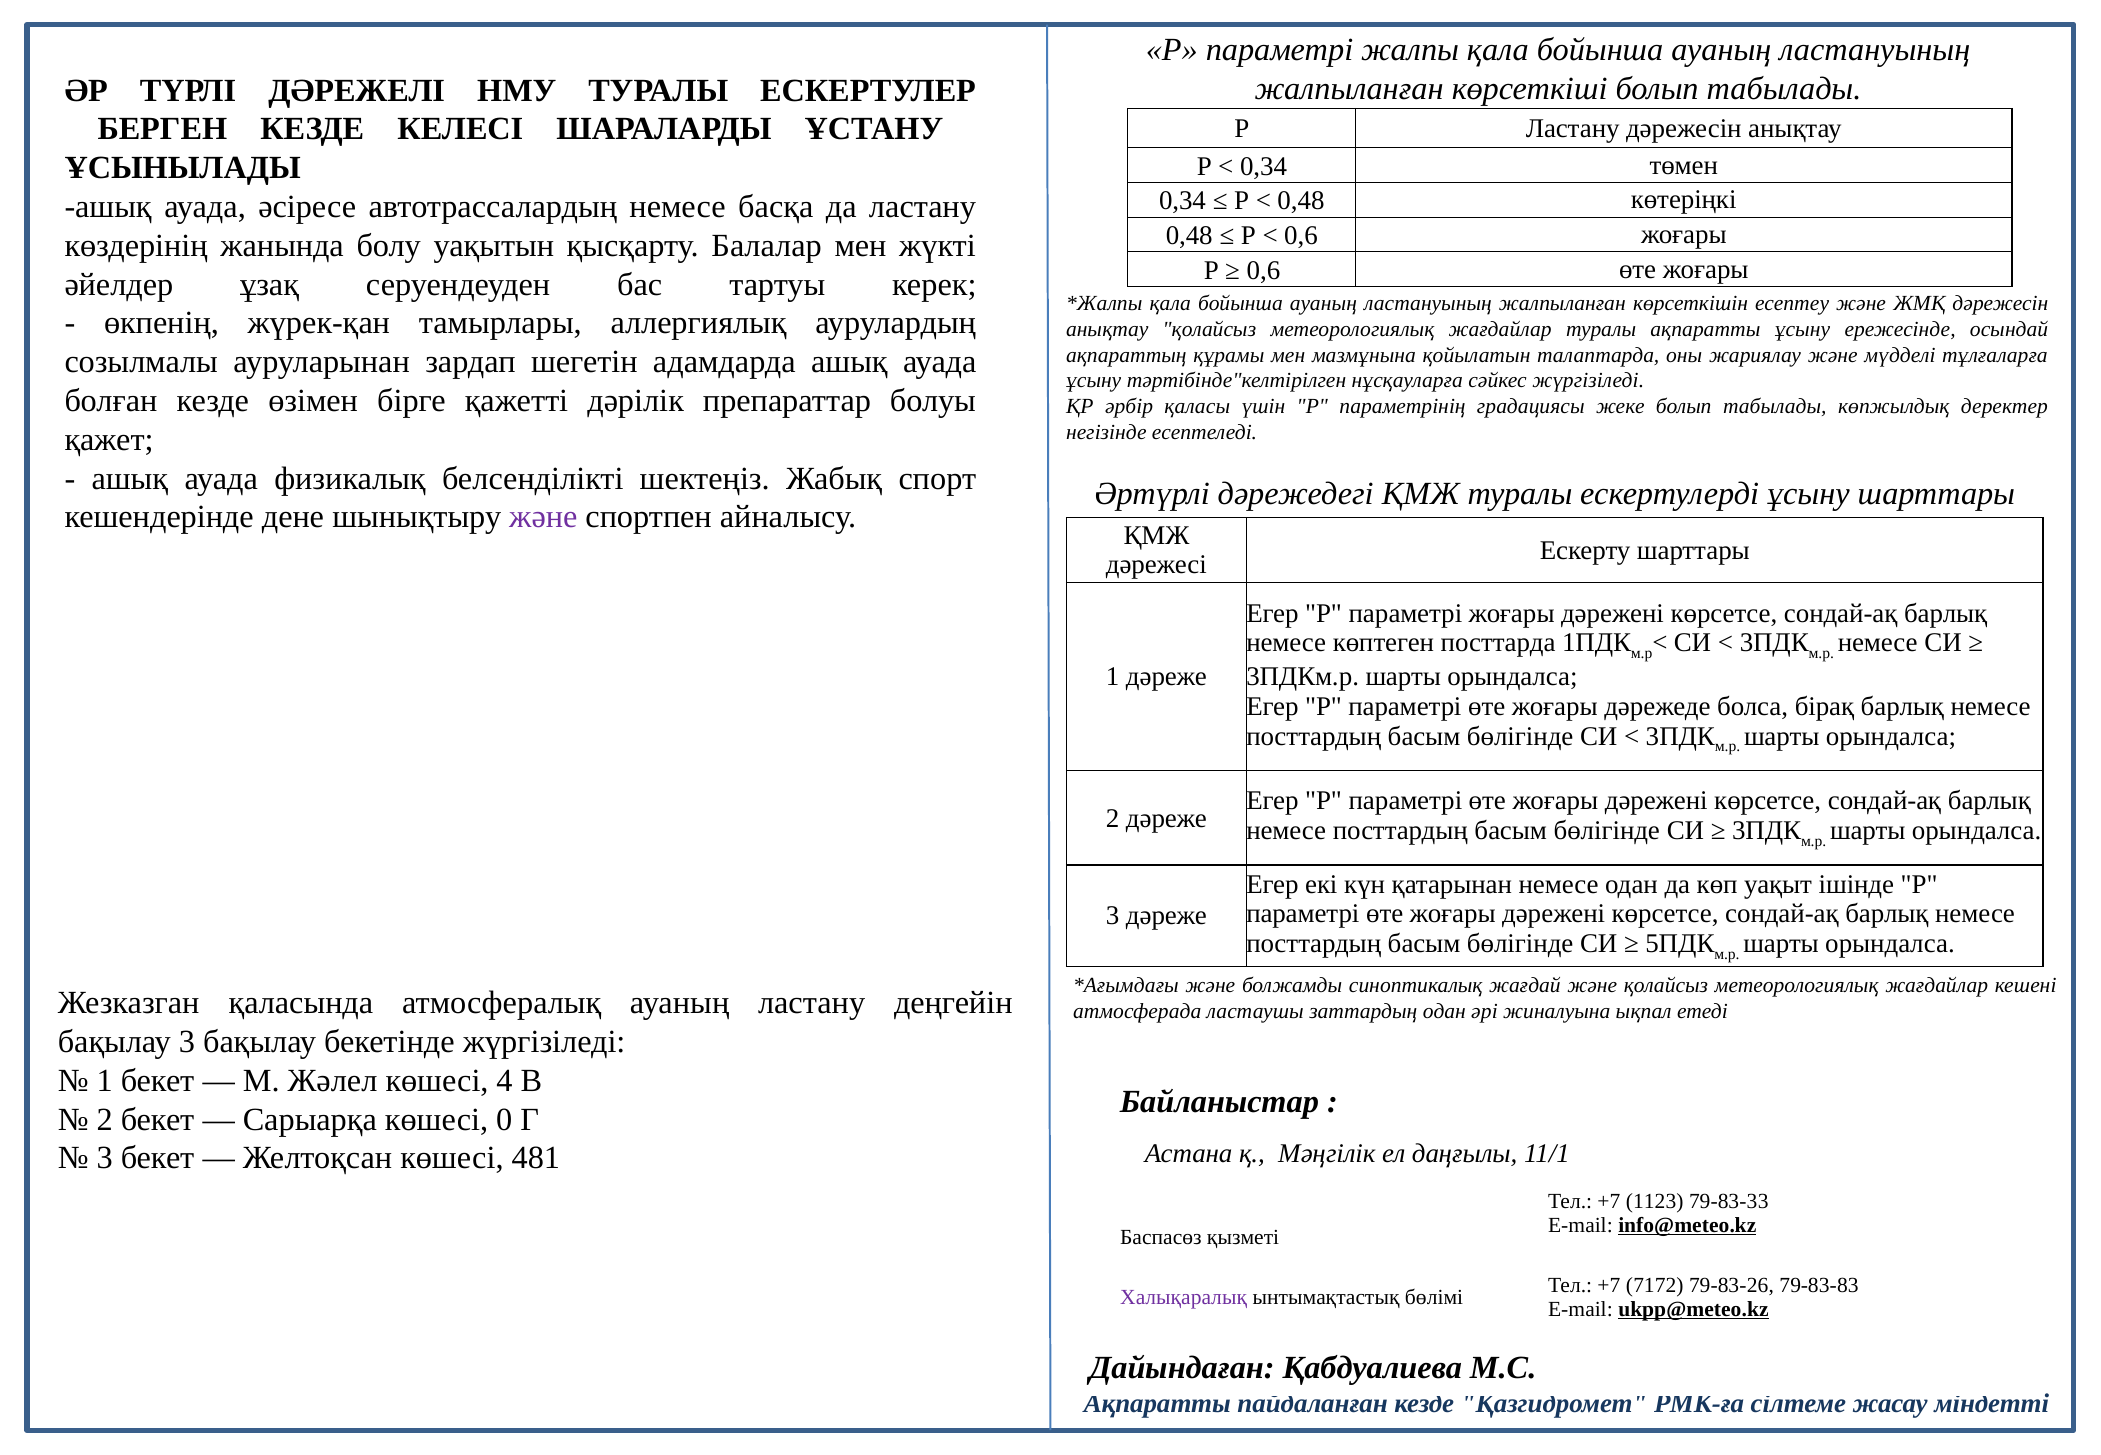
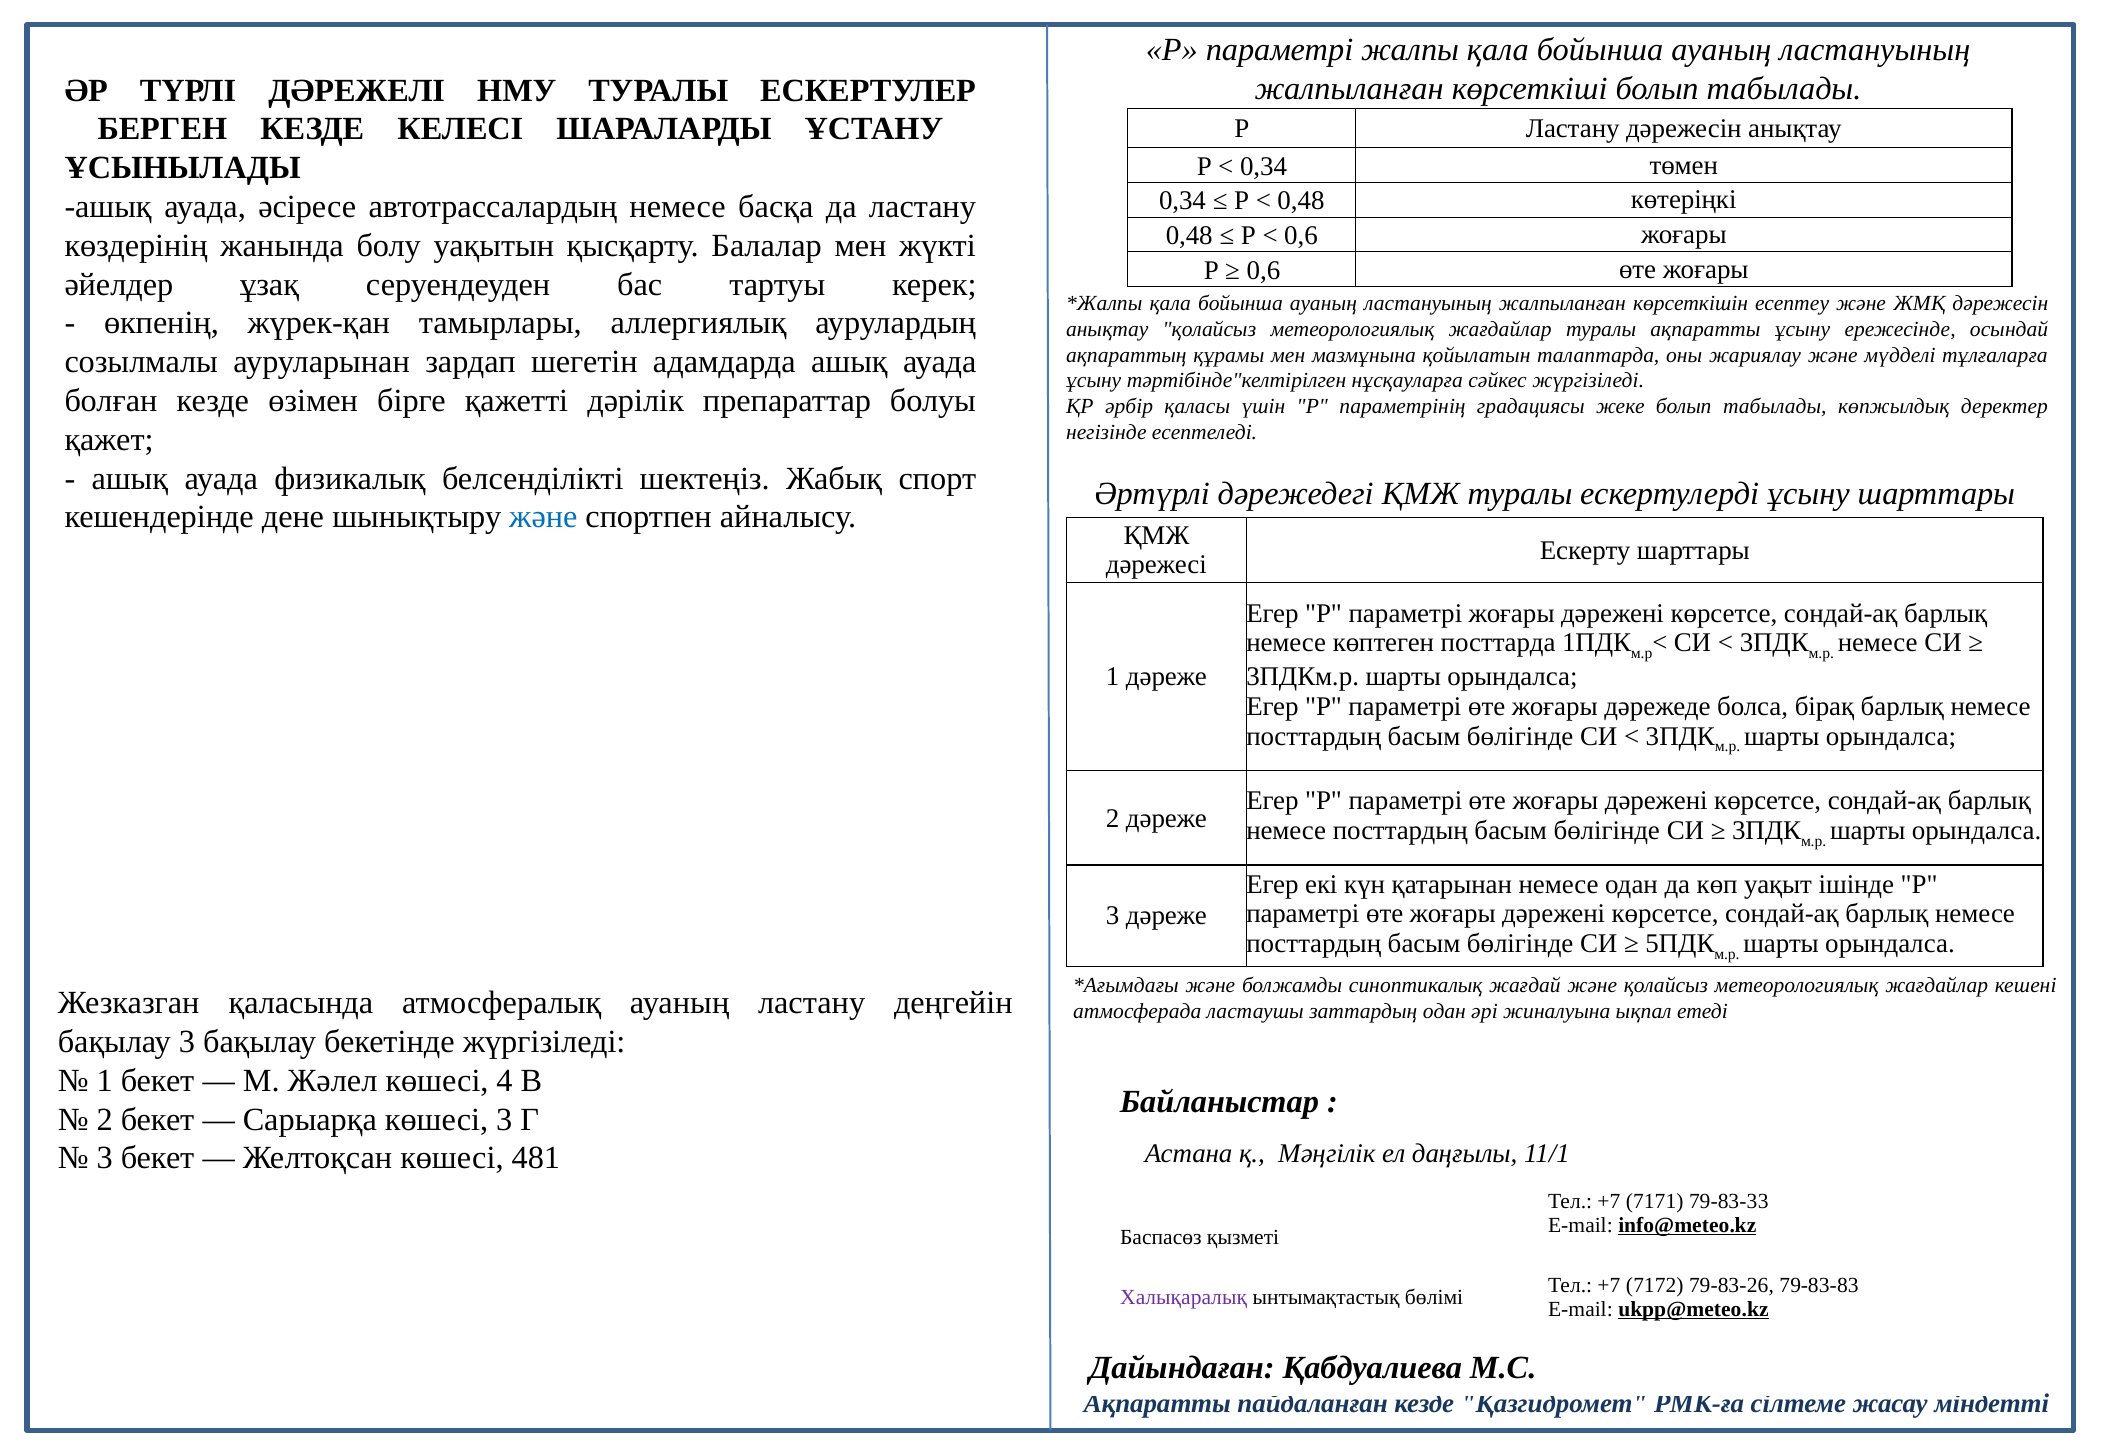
және at (543, 517) colour: purple -> blue
көшесі 0: 0 -> 3
1123: 1123 -> 7171
